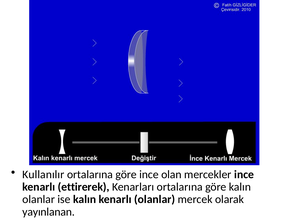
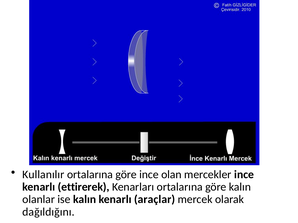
kenarlı olanlar: olanlar -> araçlar
yayınlanan: yayınlanan -> dağıldığını
